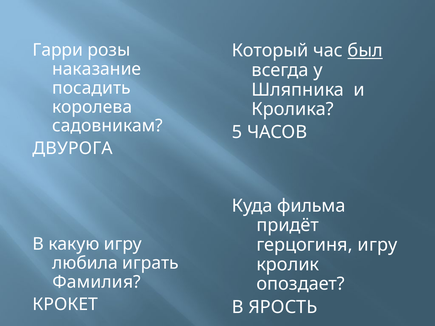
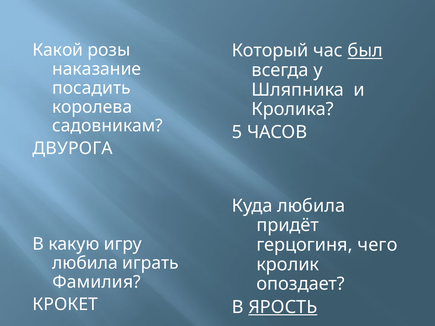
Гарри: Гарри -> Какой
Куда фильма: фильма -> любила
герцогиня игру: игру -> чего
ЯРОСТЬ underline: none -> present
